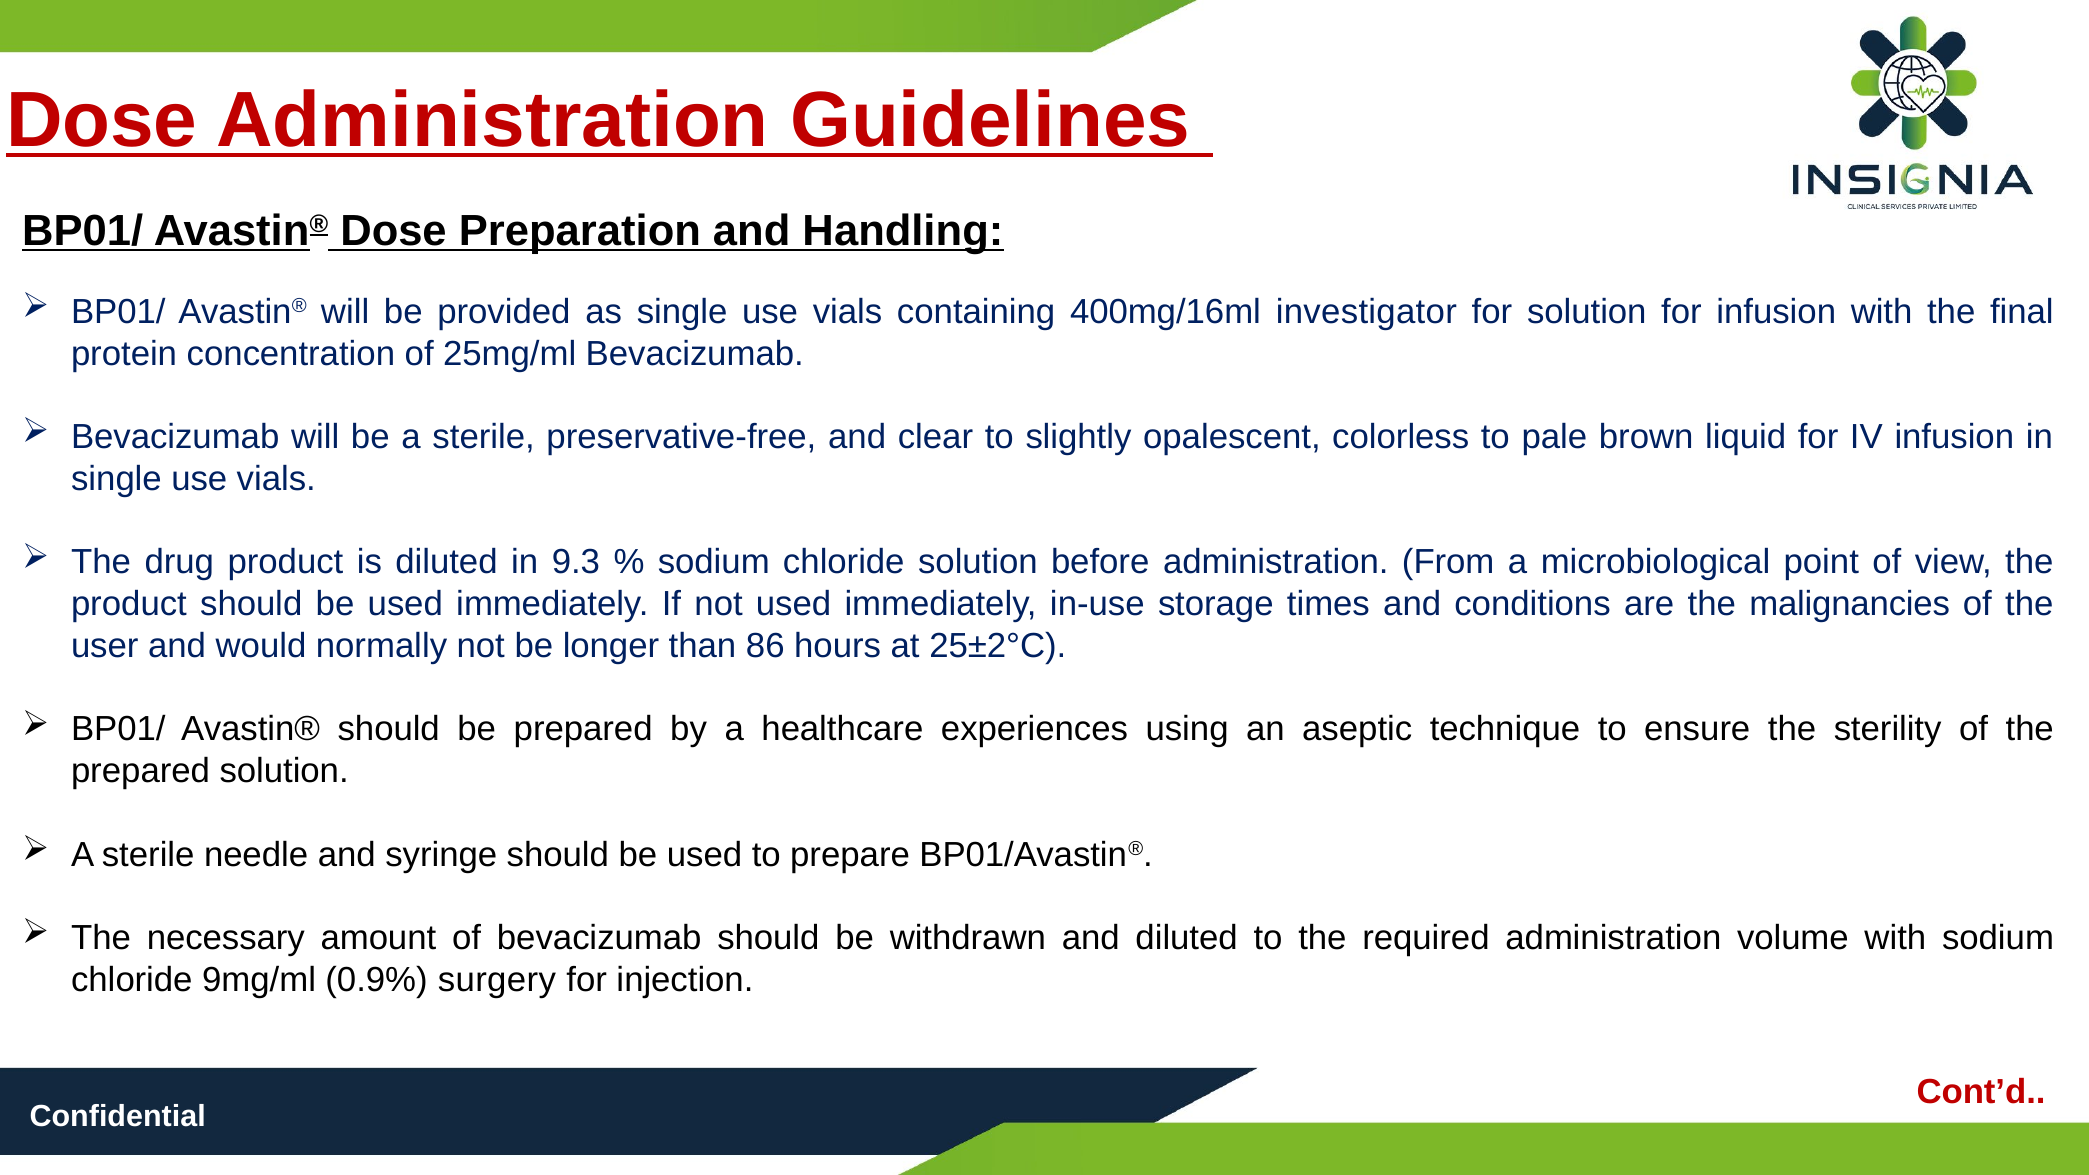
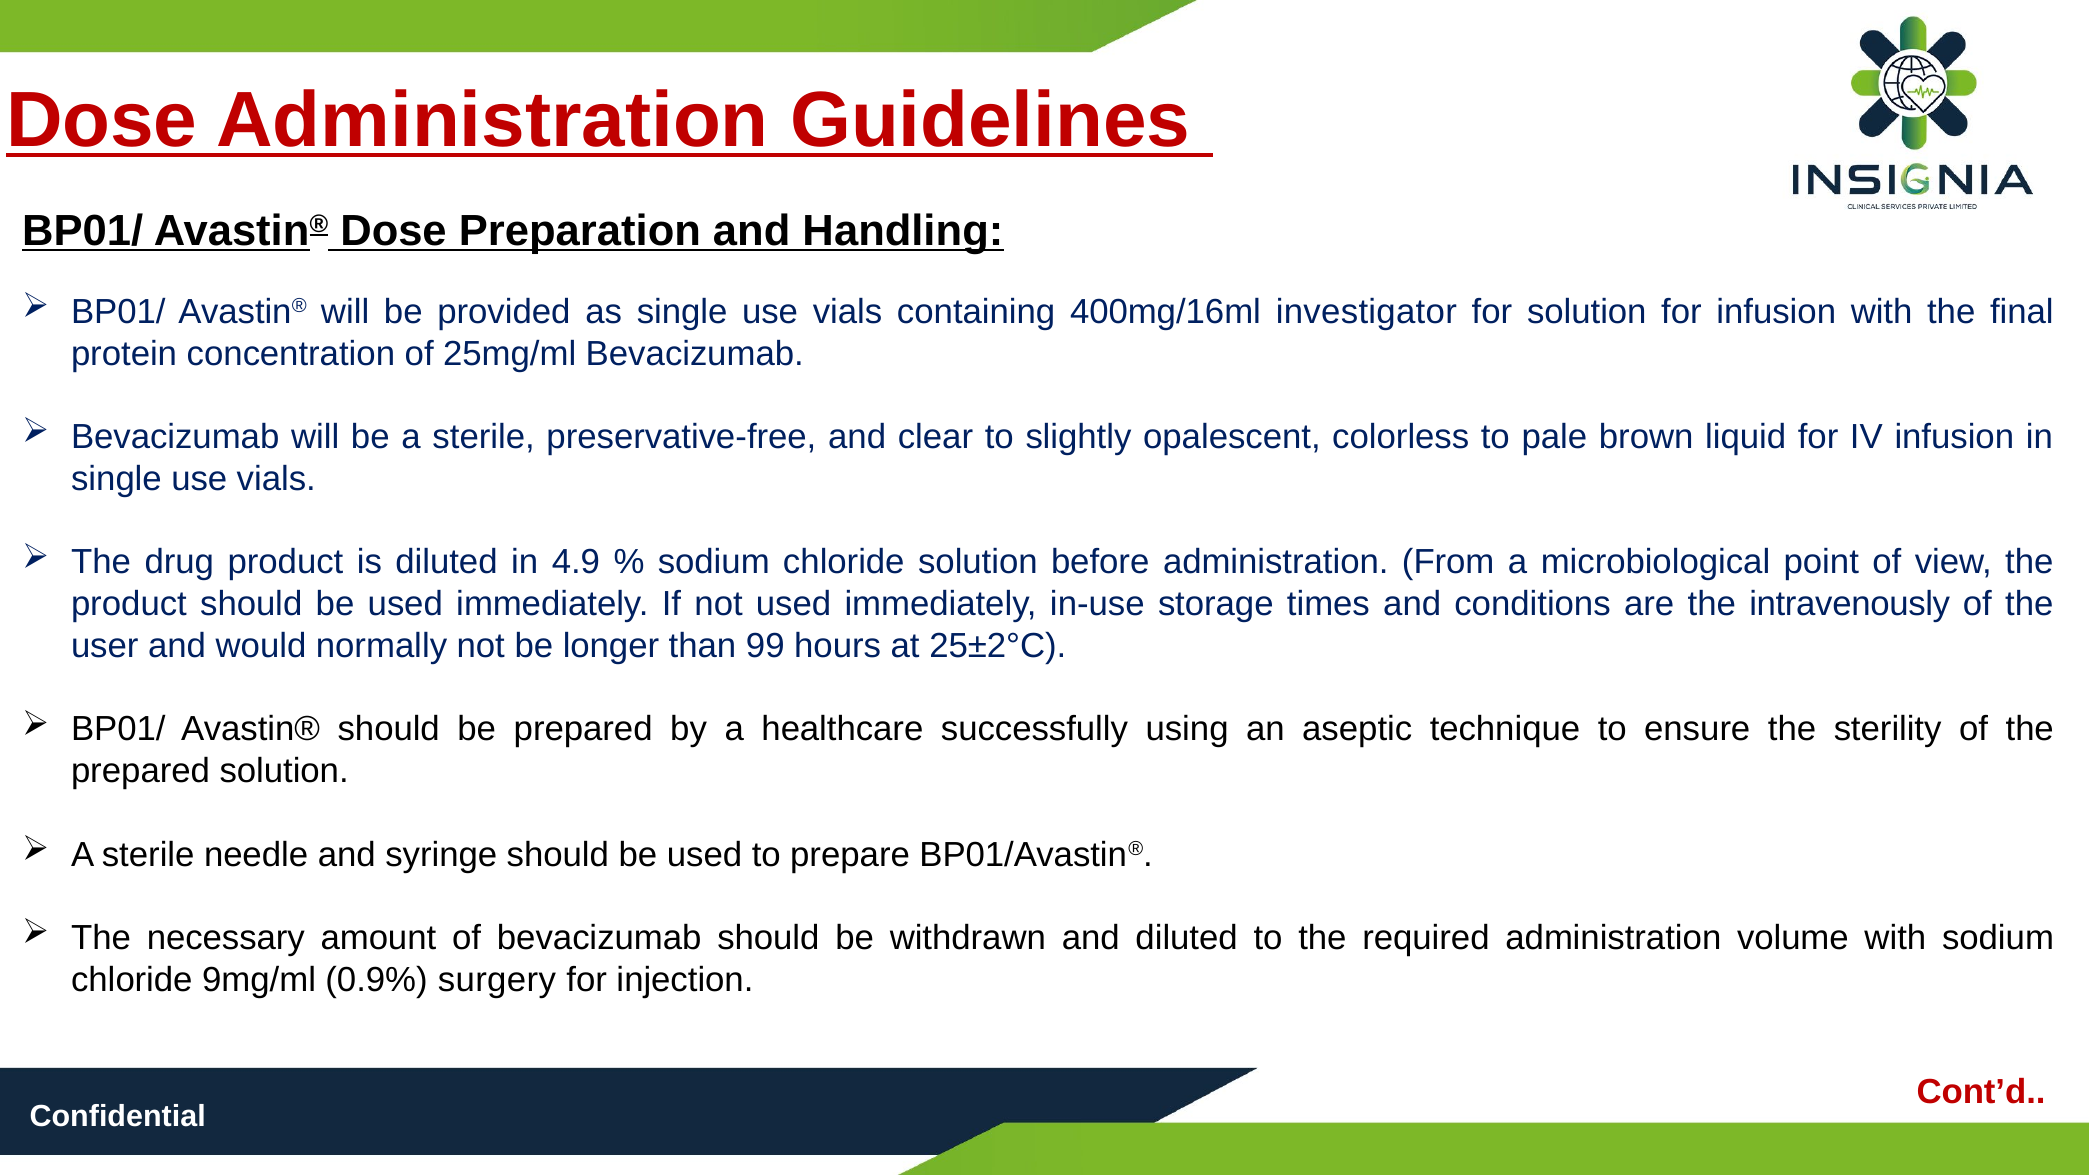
9.3: 9.3 -> 4.9
malignancies: malignancies -> intravenously
86: 86 -> 99
experiences: experiences -> successfully
